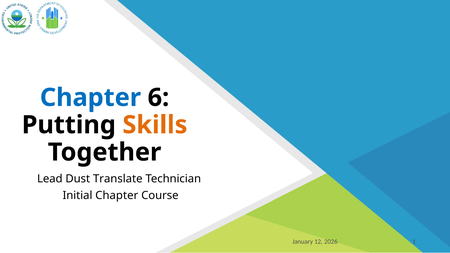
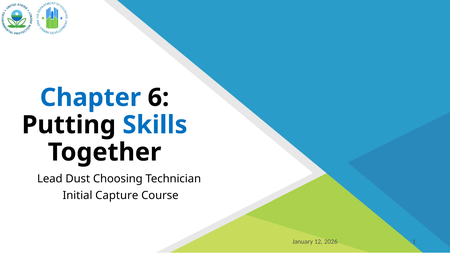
Skills colour: orange -> blue
Translate: Translate -> Choosing
Initial Chapter: Chapter -> Capture
